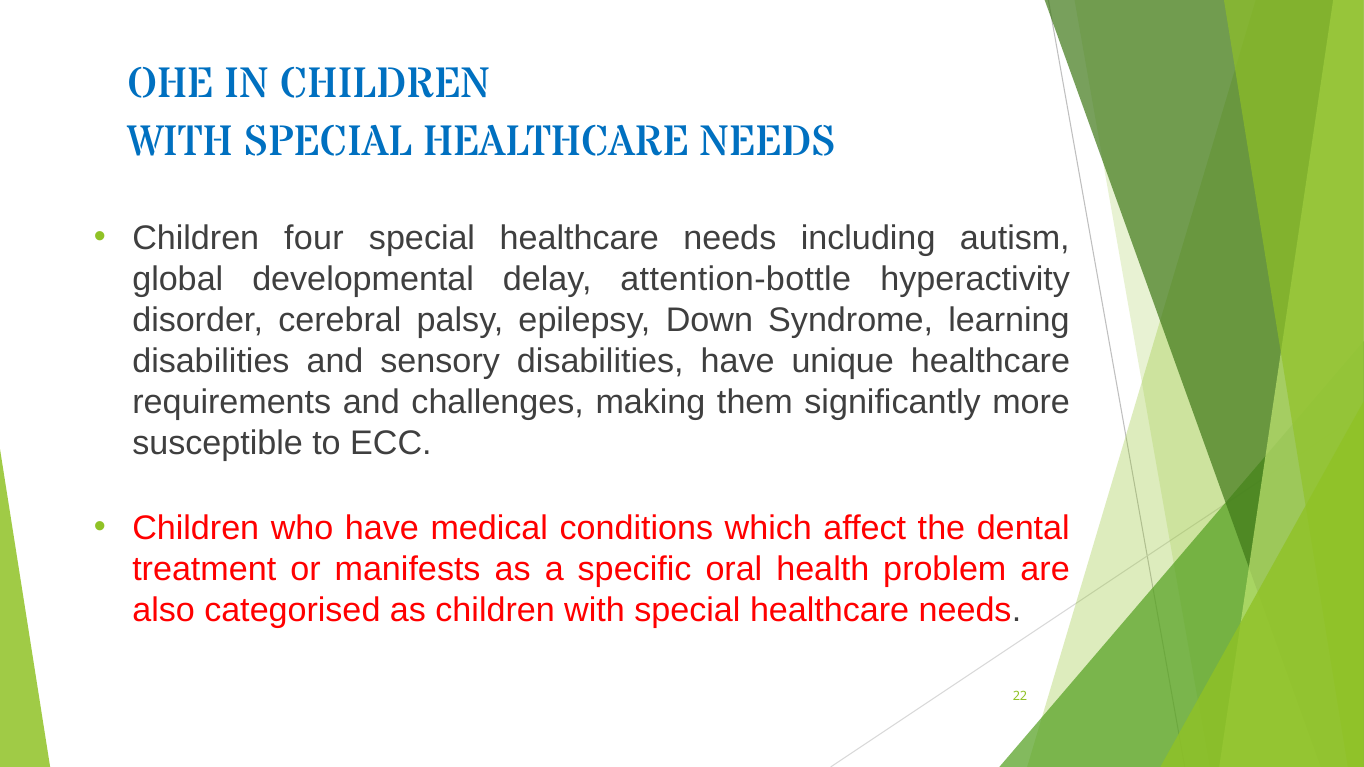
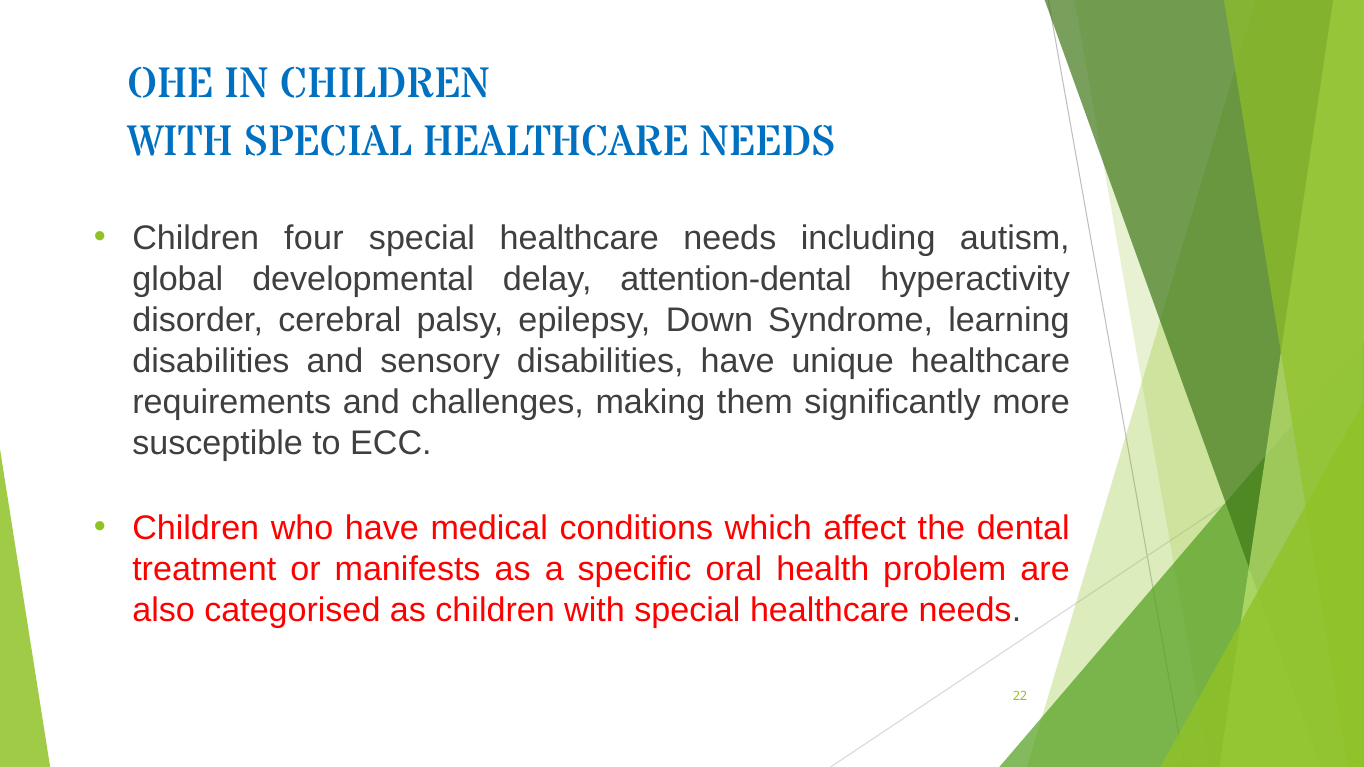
attention-bottle: attention-bottle -> attention-dental
